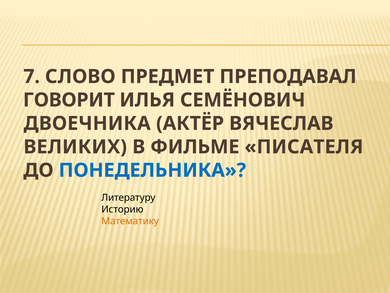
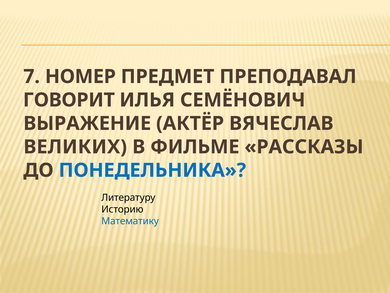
СЛОВО: СЛОВО -> НОМЕР
ДВОЕЧНИКА: ДВОЕЧНИКА -> ВЫРАЖЕНИЕ
ПИСАТЕЛЯ: ПИСАТЕЛЯ -> РАССКАЗЫ
Математику colour: orange -> blue
